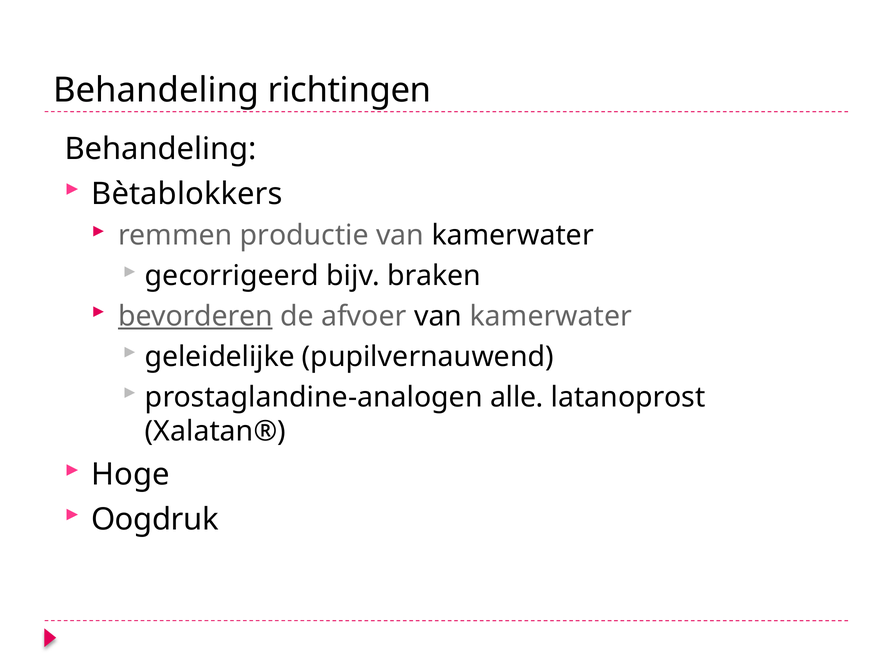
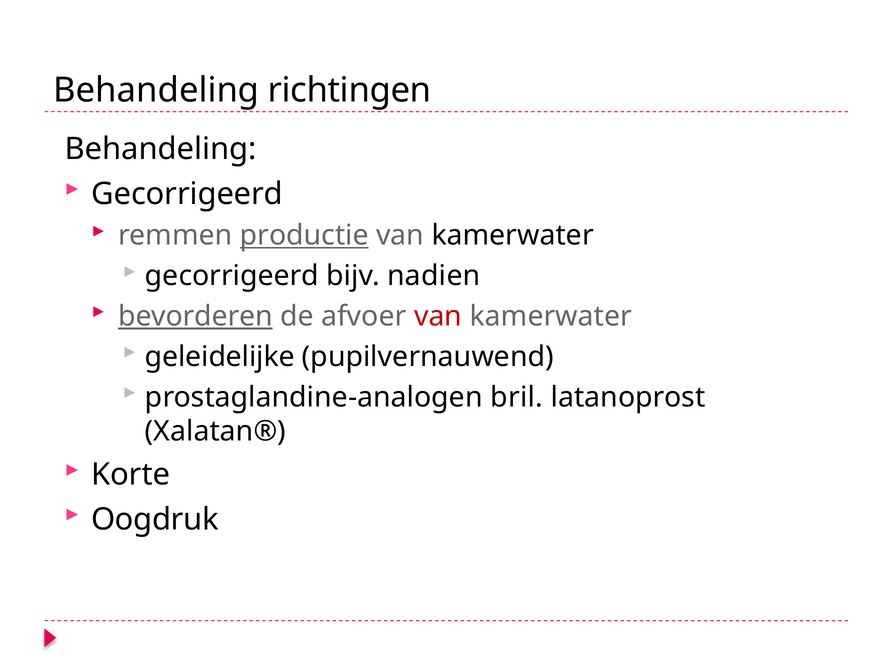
Bètablokkers at (187, 194): Bètablokkers -> Gecorrigeerd
productie underline: none -> present
braken: braken -> nadien
van at (438, 316) colour: black -> red
alle: alle -> bril
Hoge: Hoge -> Korte
